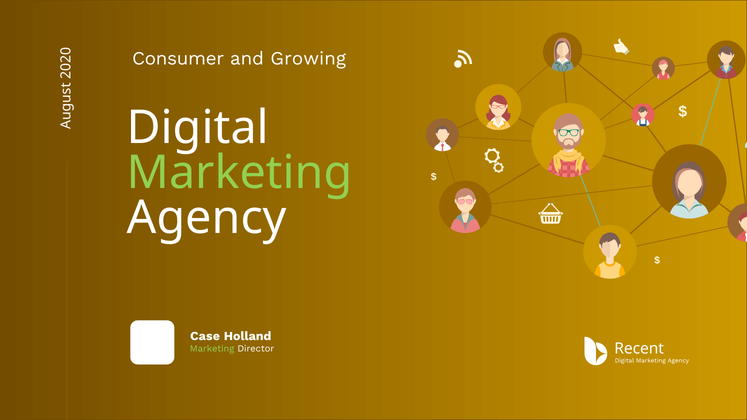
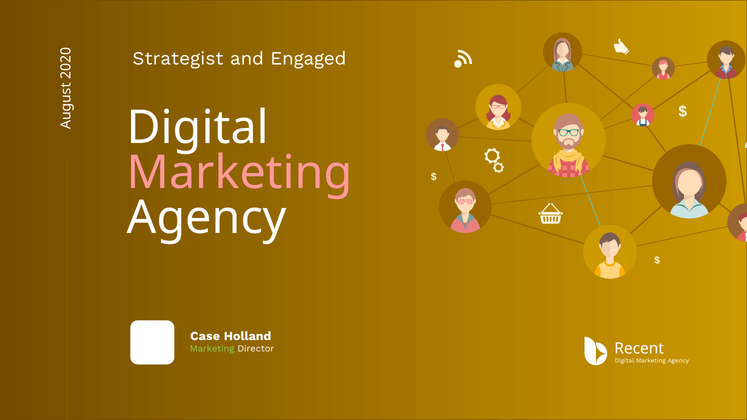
Consumer: Consumer -> Strategist
Growing: Growing -> Engaged
Marketing at (240, 173) colour: light green -> pink
